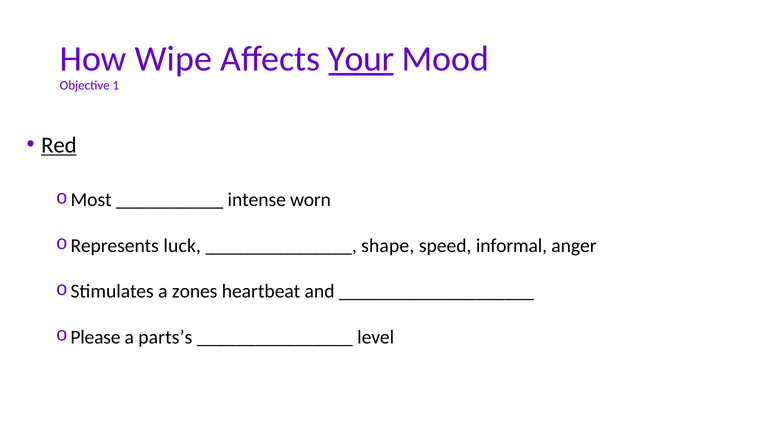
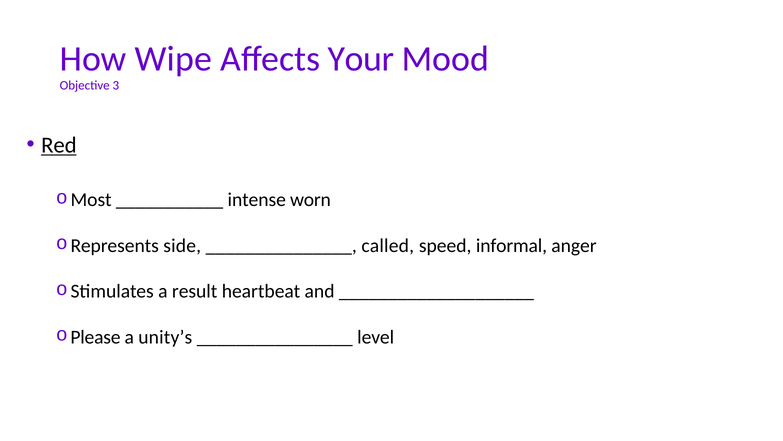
Your underline: present -> none
1: 1 -> 3
luck: luck -> side
shape: shape -> called
zones: zones -> result
parts’s: parts’s -> unity’s
